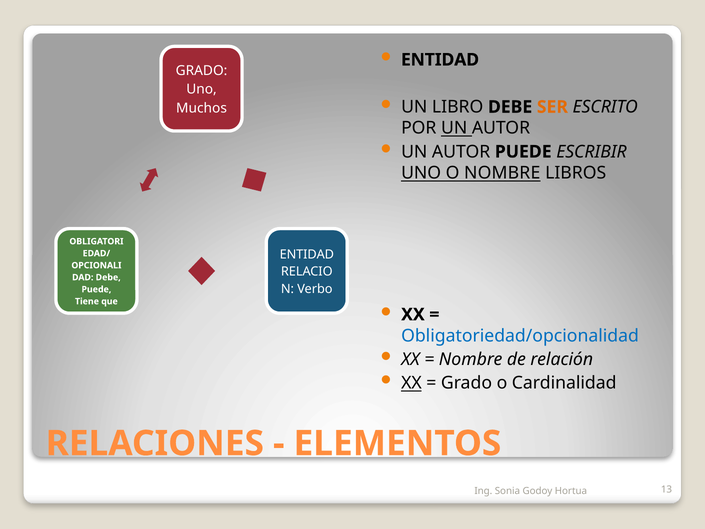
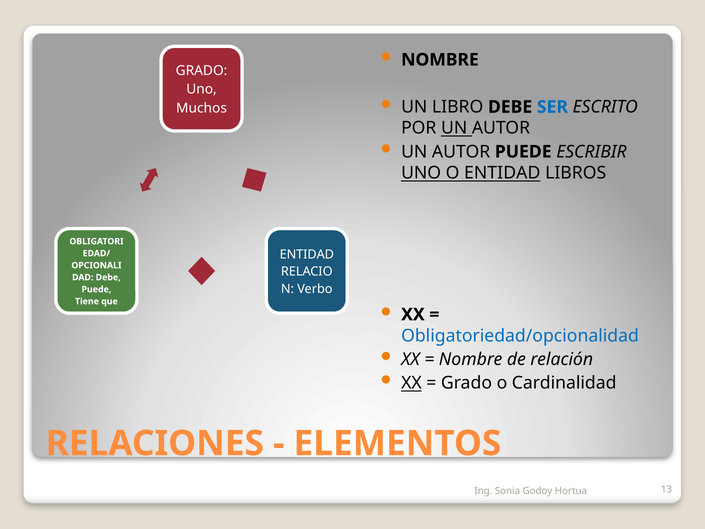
ENTIDAD at (440, 60): ENTIDAD -> NOMBRE
SER colour: orange -> blue
O NOMBRE: NOMBRE -> ENTIDAD
